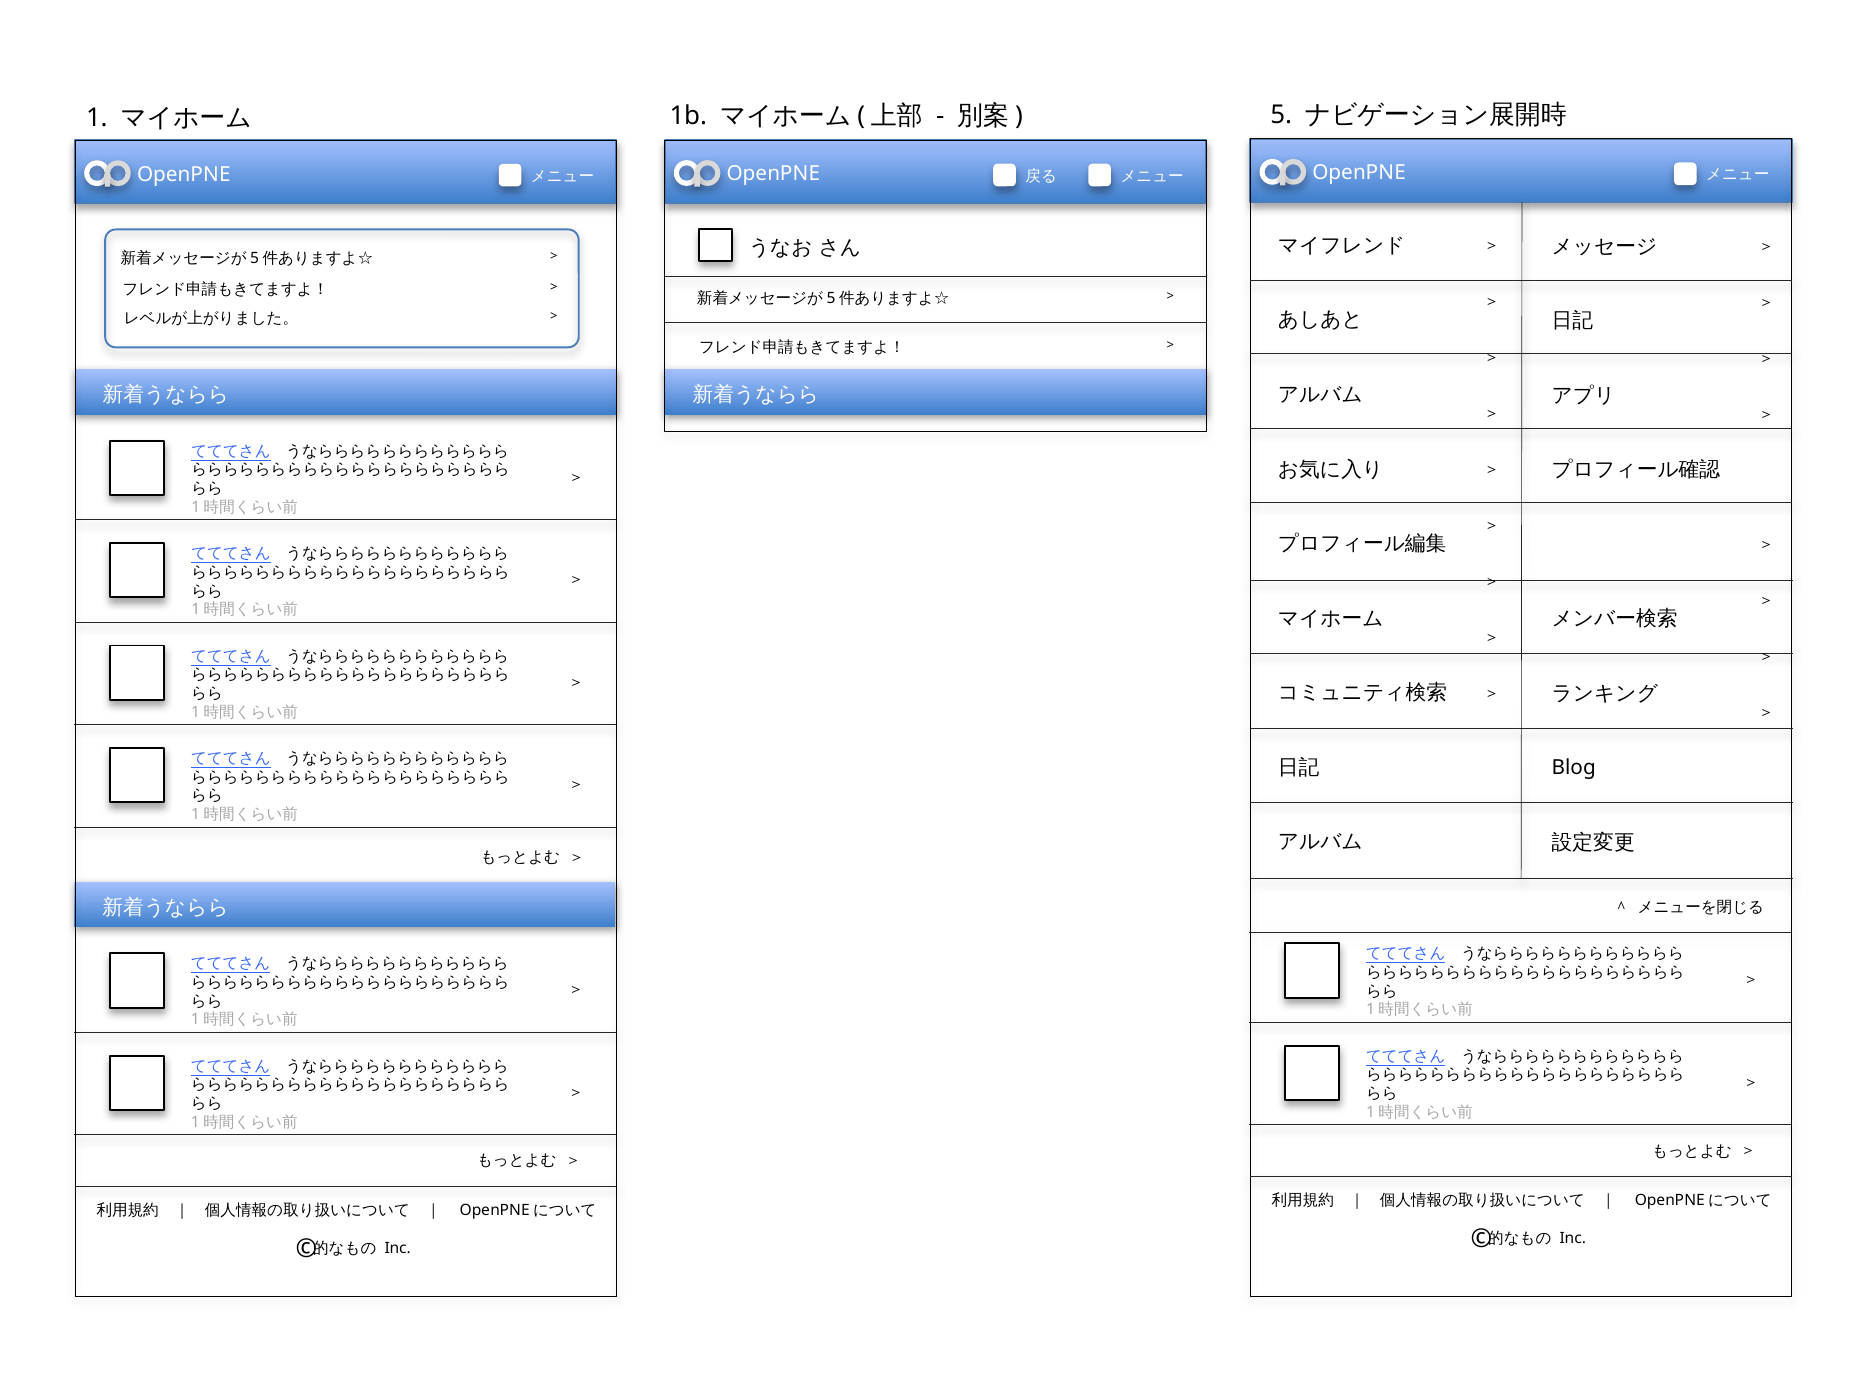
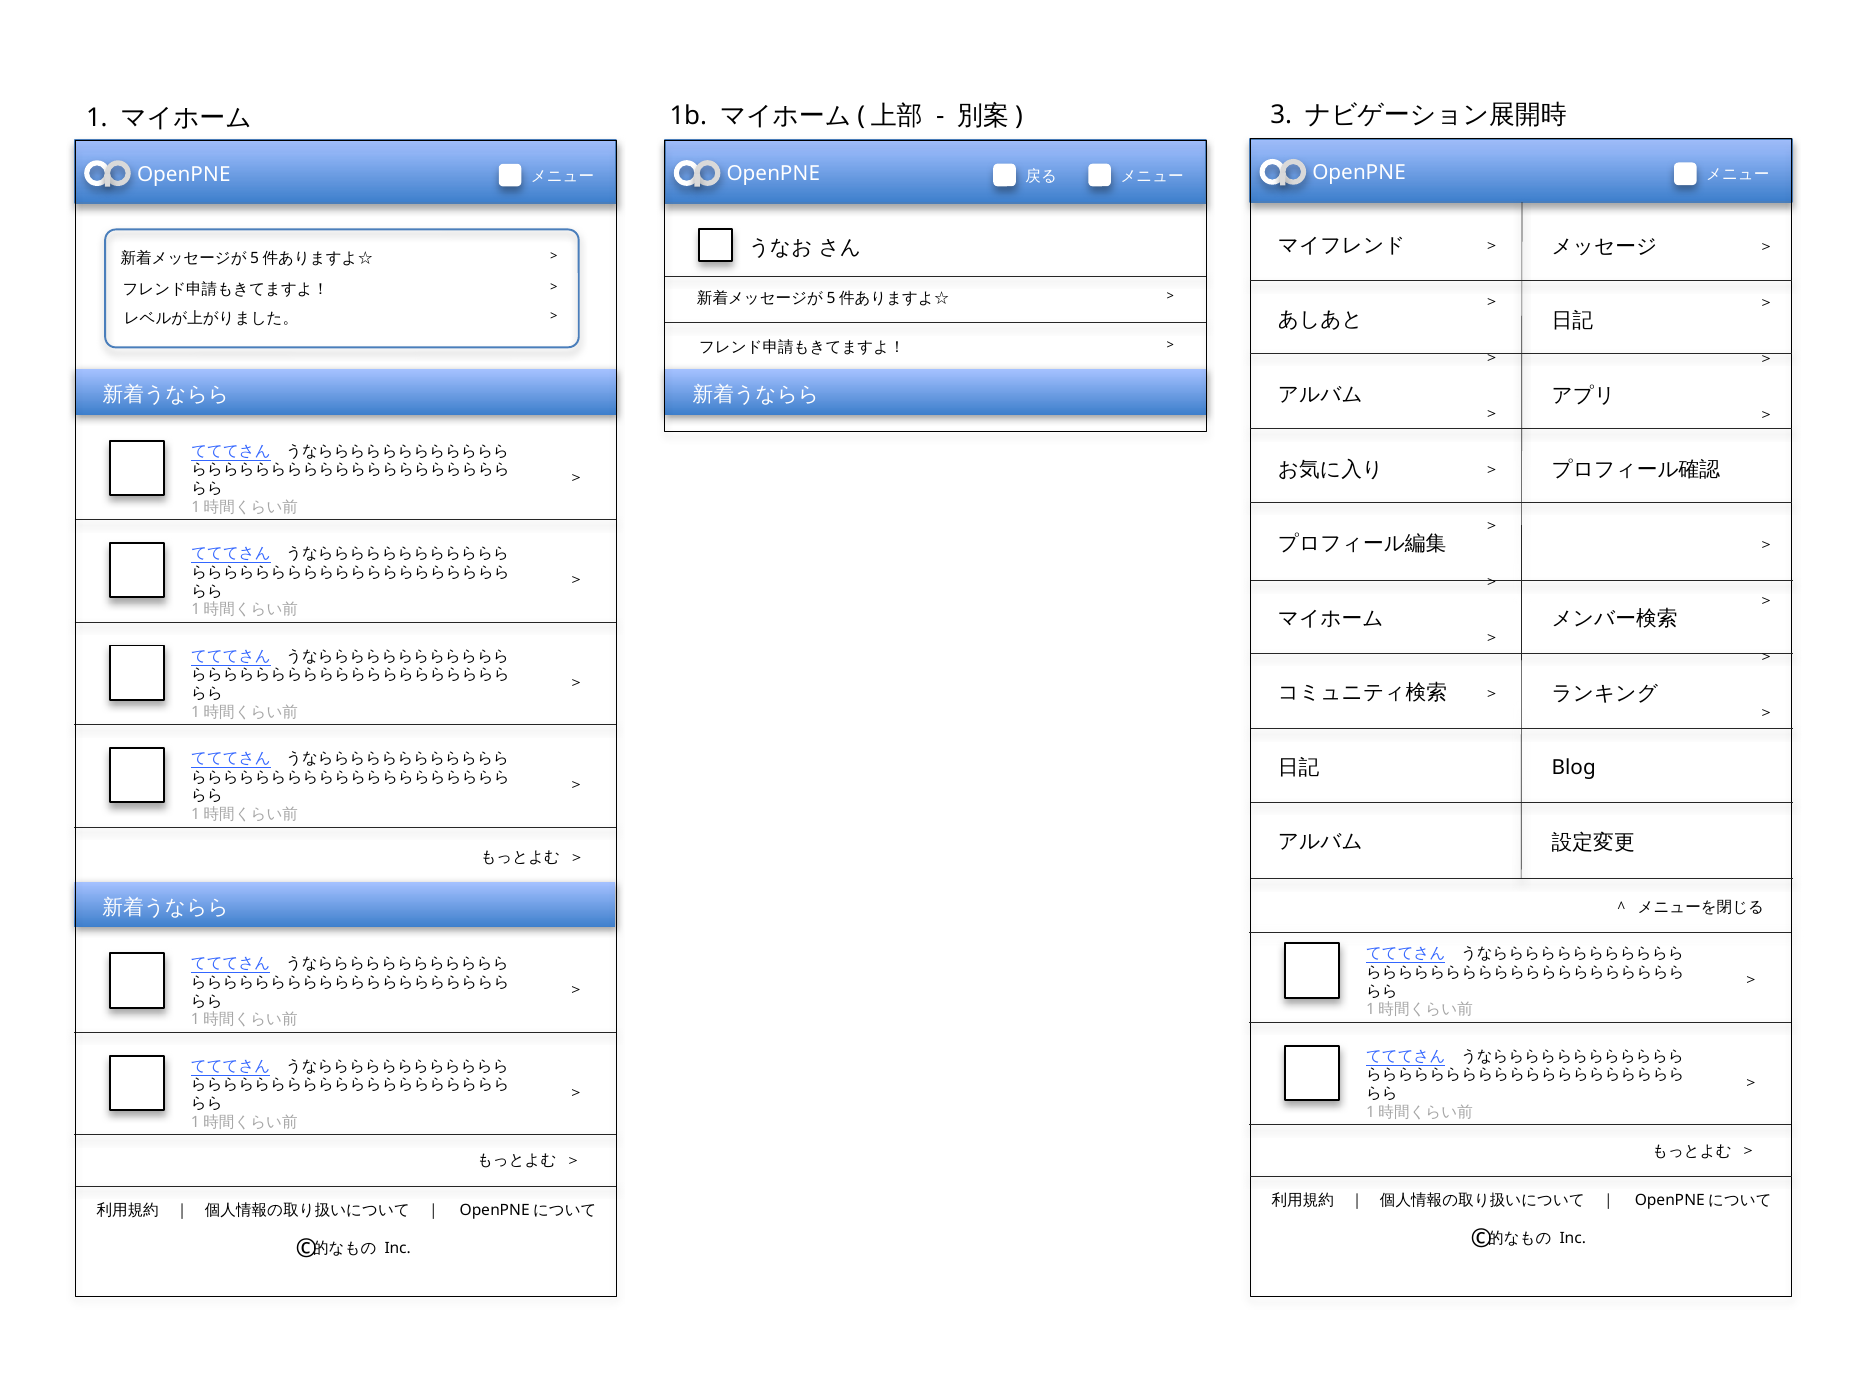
5: 5 -> 3
